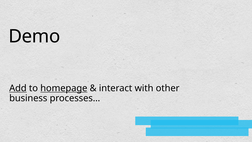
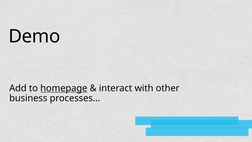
Add underline: present -> none
